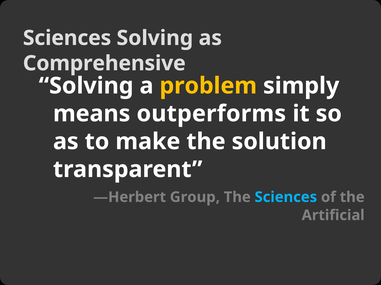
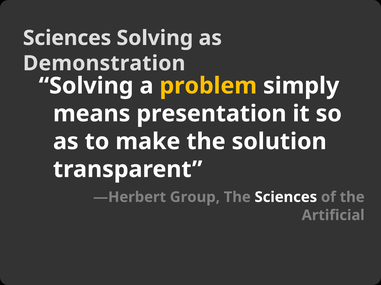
Comprehensive: Comprehensive -> Demonstration
outperforms: outperforms -> presentation
Sciences at (286, 198) colour: light blue -> white
